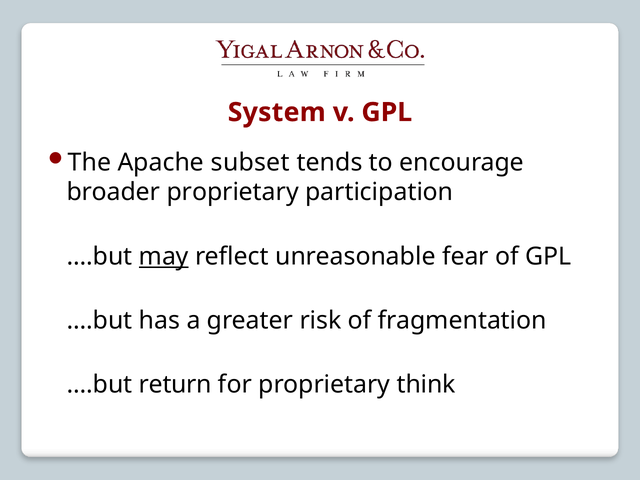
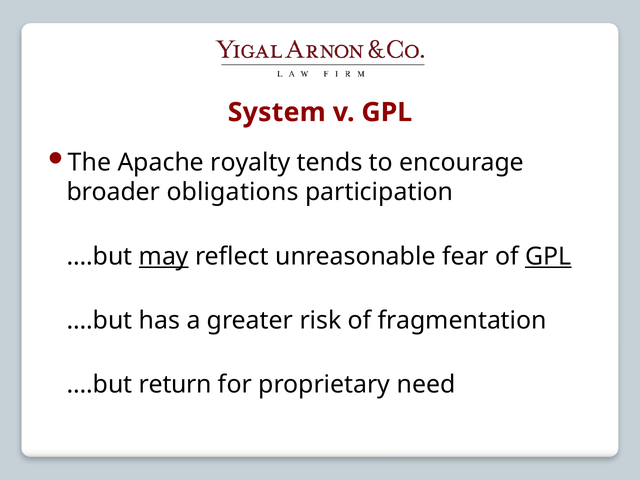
subset: subset -> royalty
broader proprietary: proprietary -> obligations
GPL at (548, 256) underline: none -> present
think: think -> need
